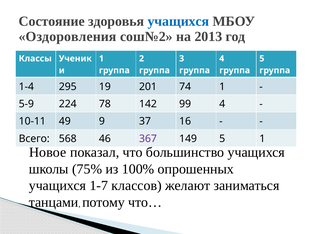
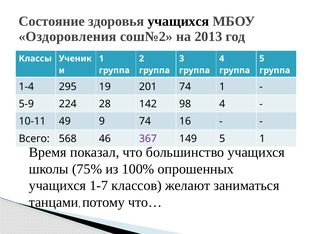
учащихся at (178, 21) colour: blue -> black
78: 78 -> 28
99: 99 -> 98
9 37: 37 -> 74
Новое: Новое -> Время
